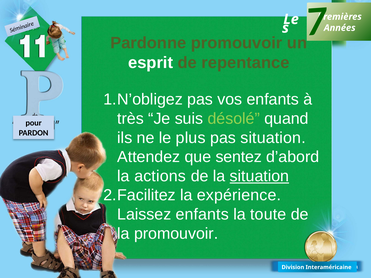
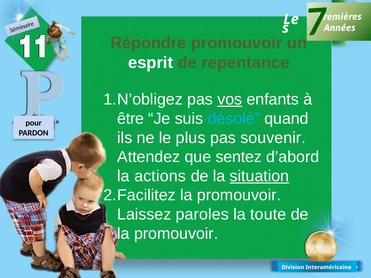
Pardonne: Pardonne -> Répondre
vos underline: none -> present
très: très -> être
désolé colour: light green -> light blue
pas situation: situation -> souvenir
expérience at (239, 195): expérience -> promouvoir
Laissez enfants: enfants -> paroles
